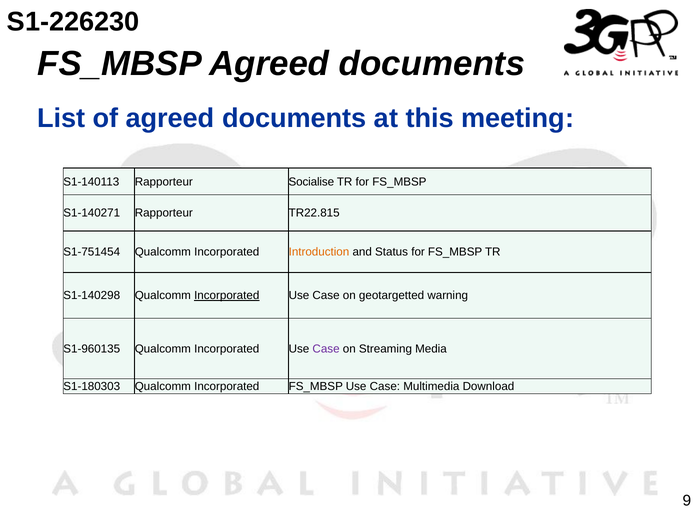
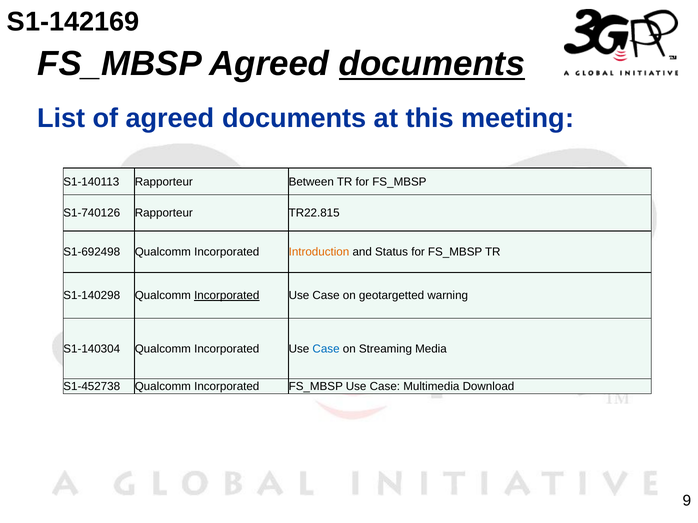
S1-226230: S1-226230 -> S1-142169
documents at (432, 64) underline: none -> present
Socialise: Socialise -> Between
S1-140271: S1-140271 -> S1-740126
S1-751454: S1-751454 -> S1-692498
S1-960135: S1-960135 -> S1-140304
Case at (326, 349) colour: purple -> blue
S1-180303: S1-180303 -> S1-452738
